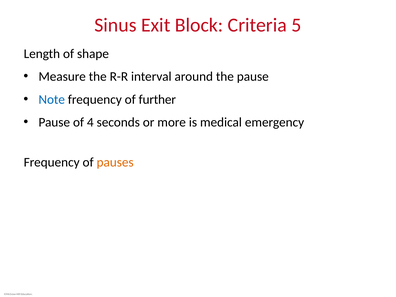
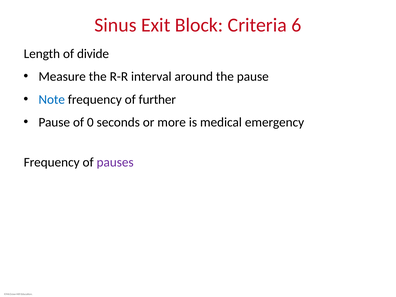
5: 5 -> 6
shape: shape -> divide
4: 4 -> 0
pauses colour: orange -> purple
